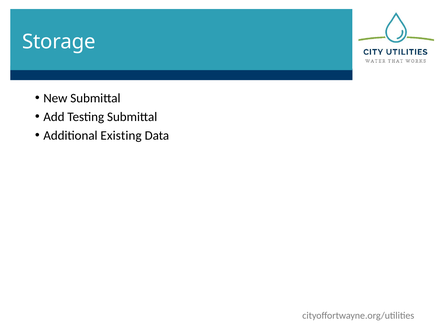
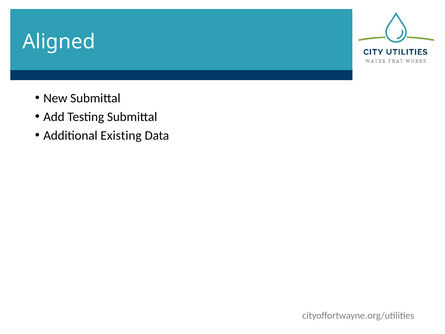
Storage: Storage -> Aligned
